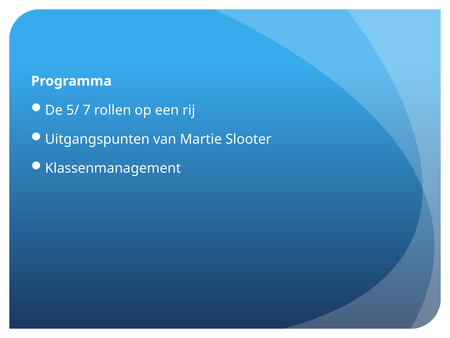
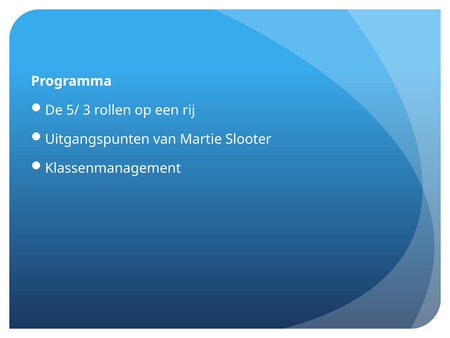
7: 7 -> 3
